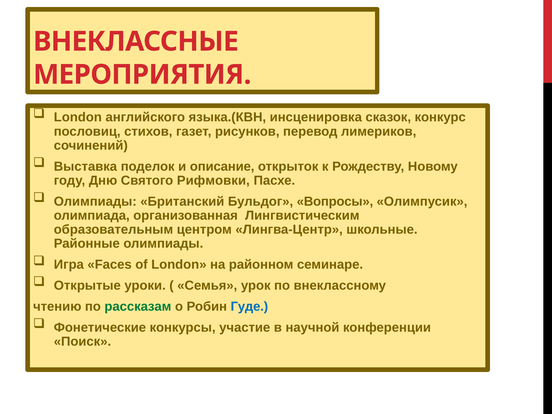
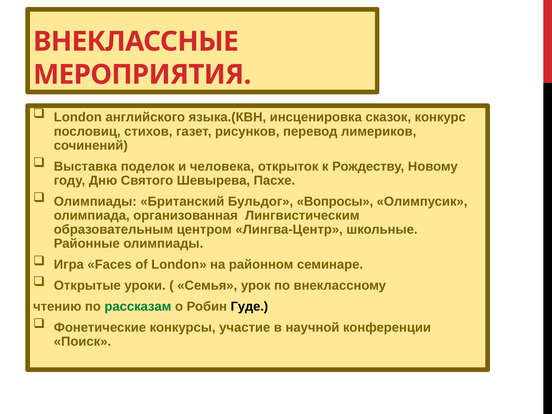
описание: описание -> человека
Рифмовки: Рифмовки -> Шевырева
Гуде colour: blue -> black
